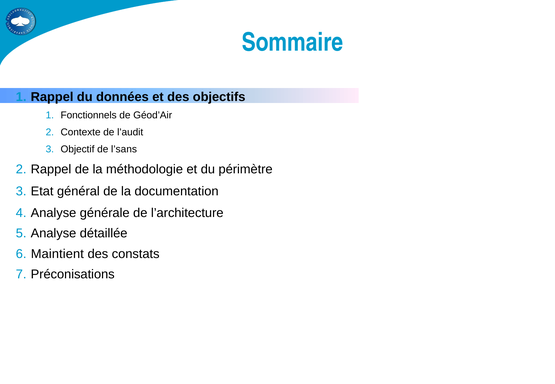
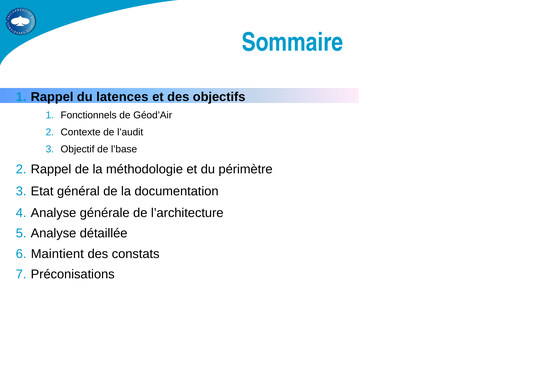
données: données -> latences
l’sans: l’sans -> l’base
